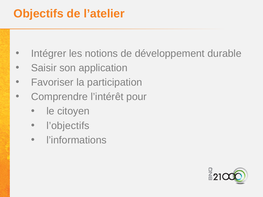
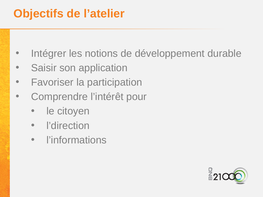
l’objectifs: l’objectifs -> l’direction
